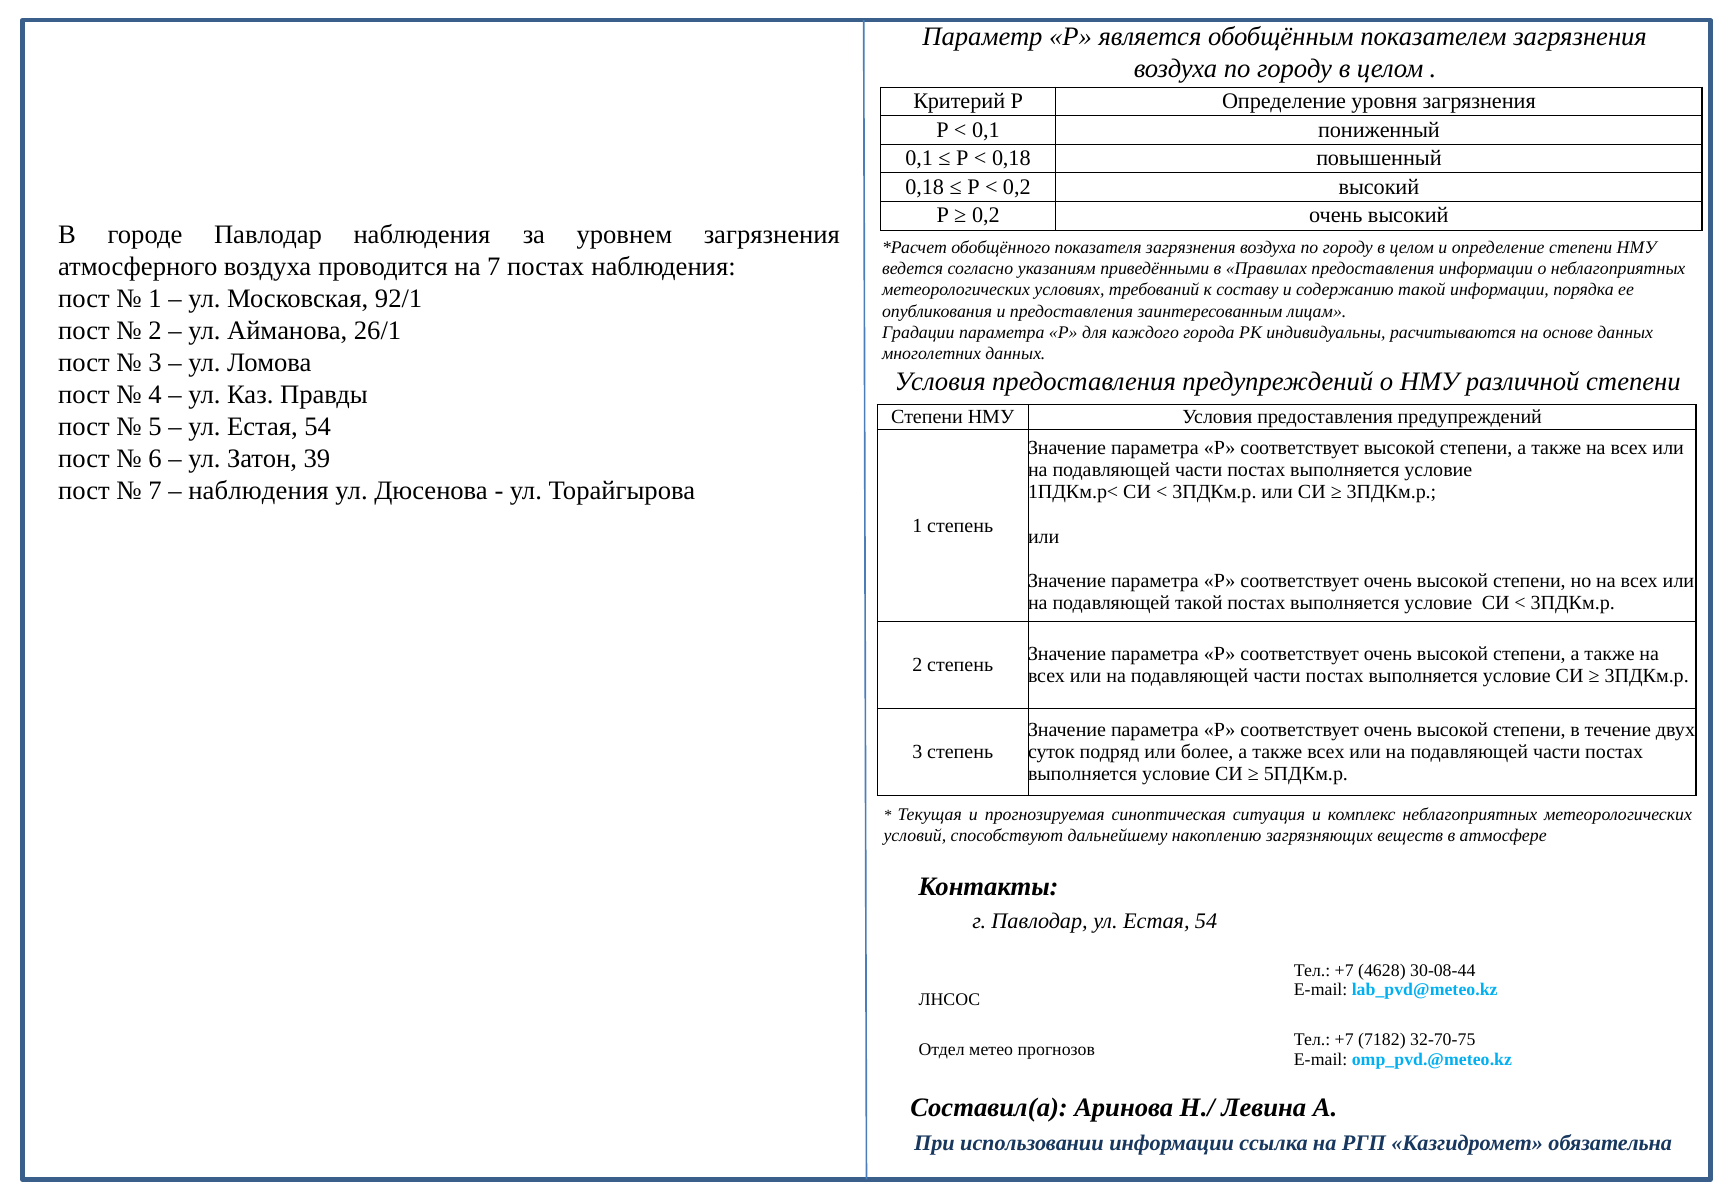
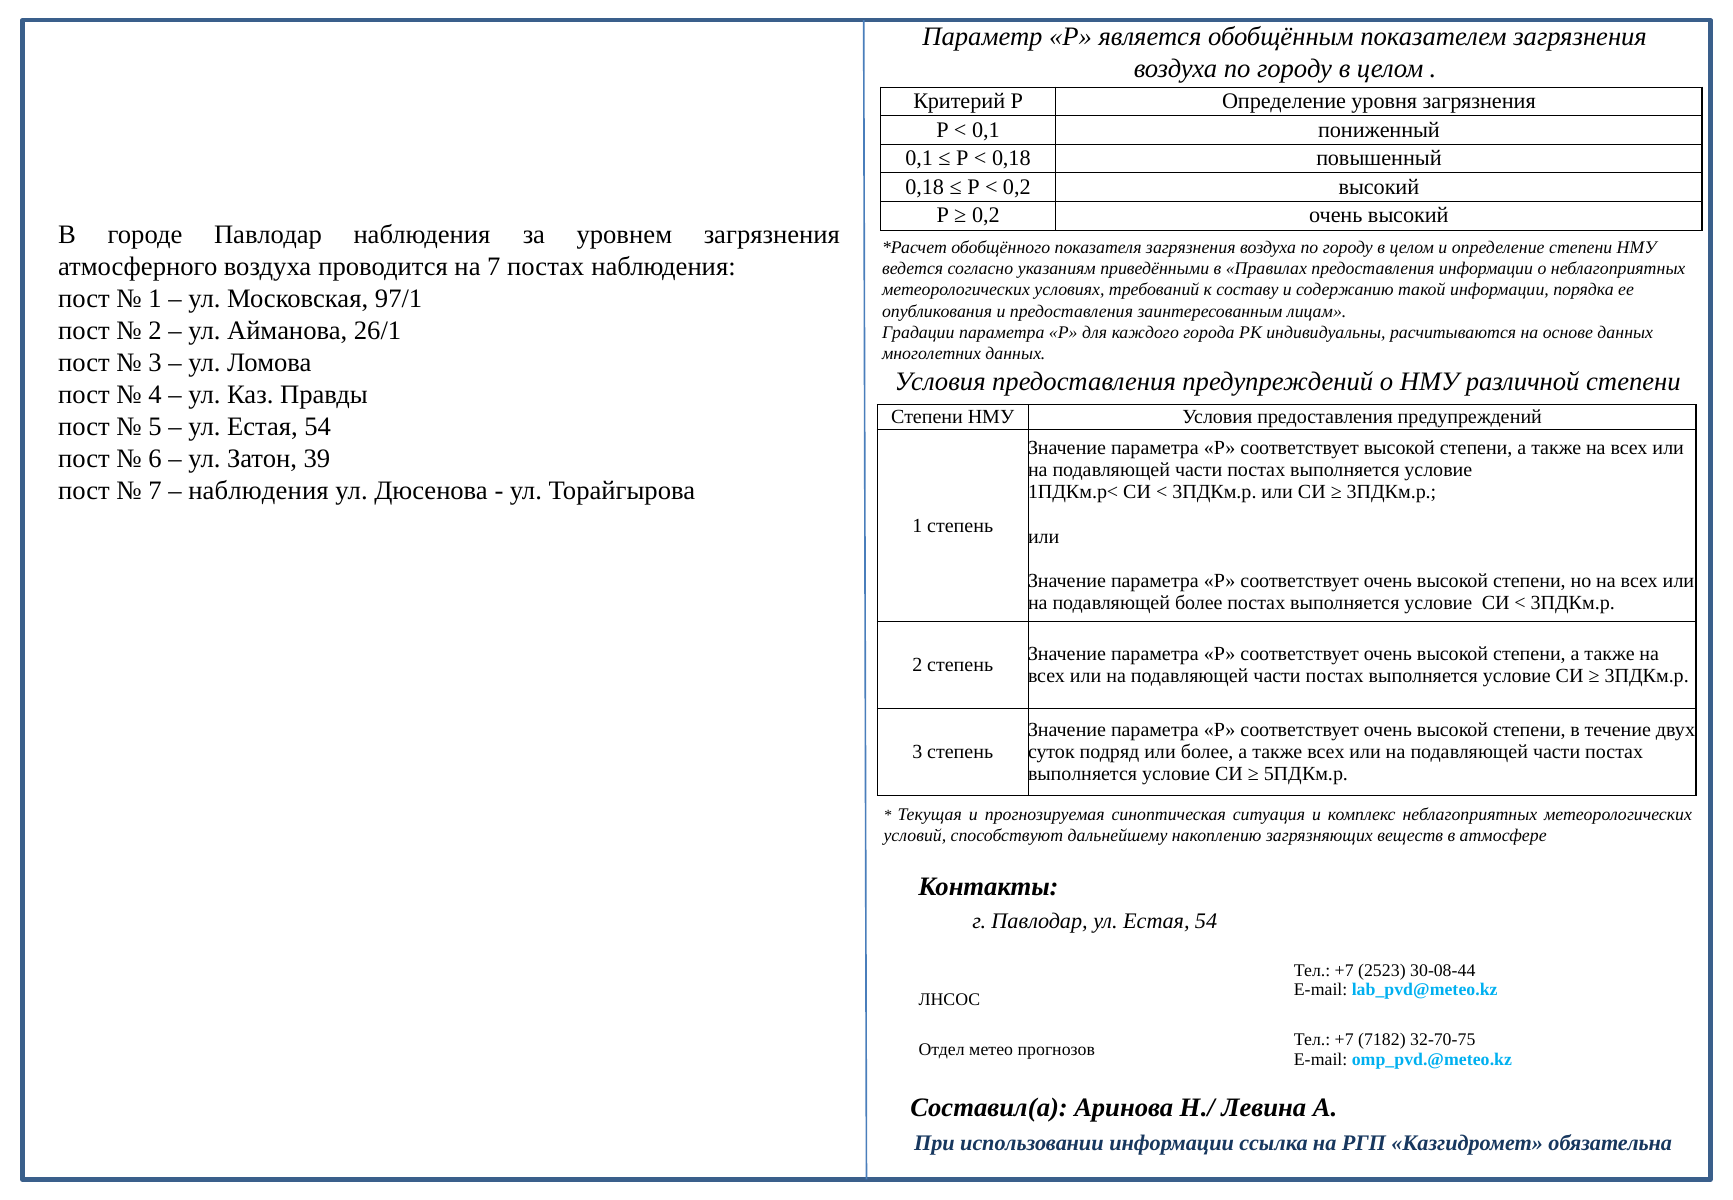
92/1: 92/1 -> 97/1
подавляющей такой: такой -> более
4628: 4628 -> 2523
